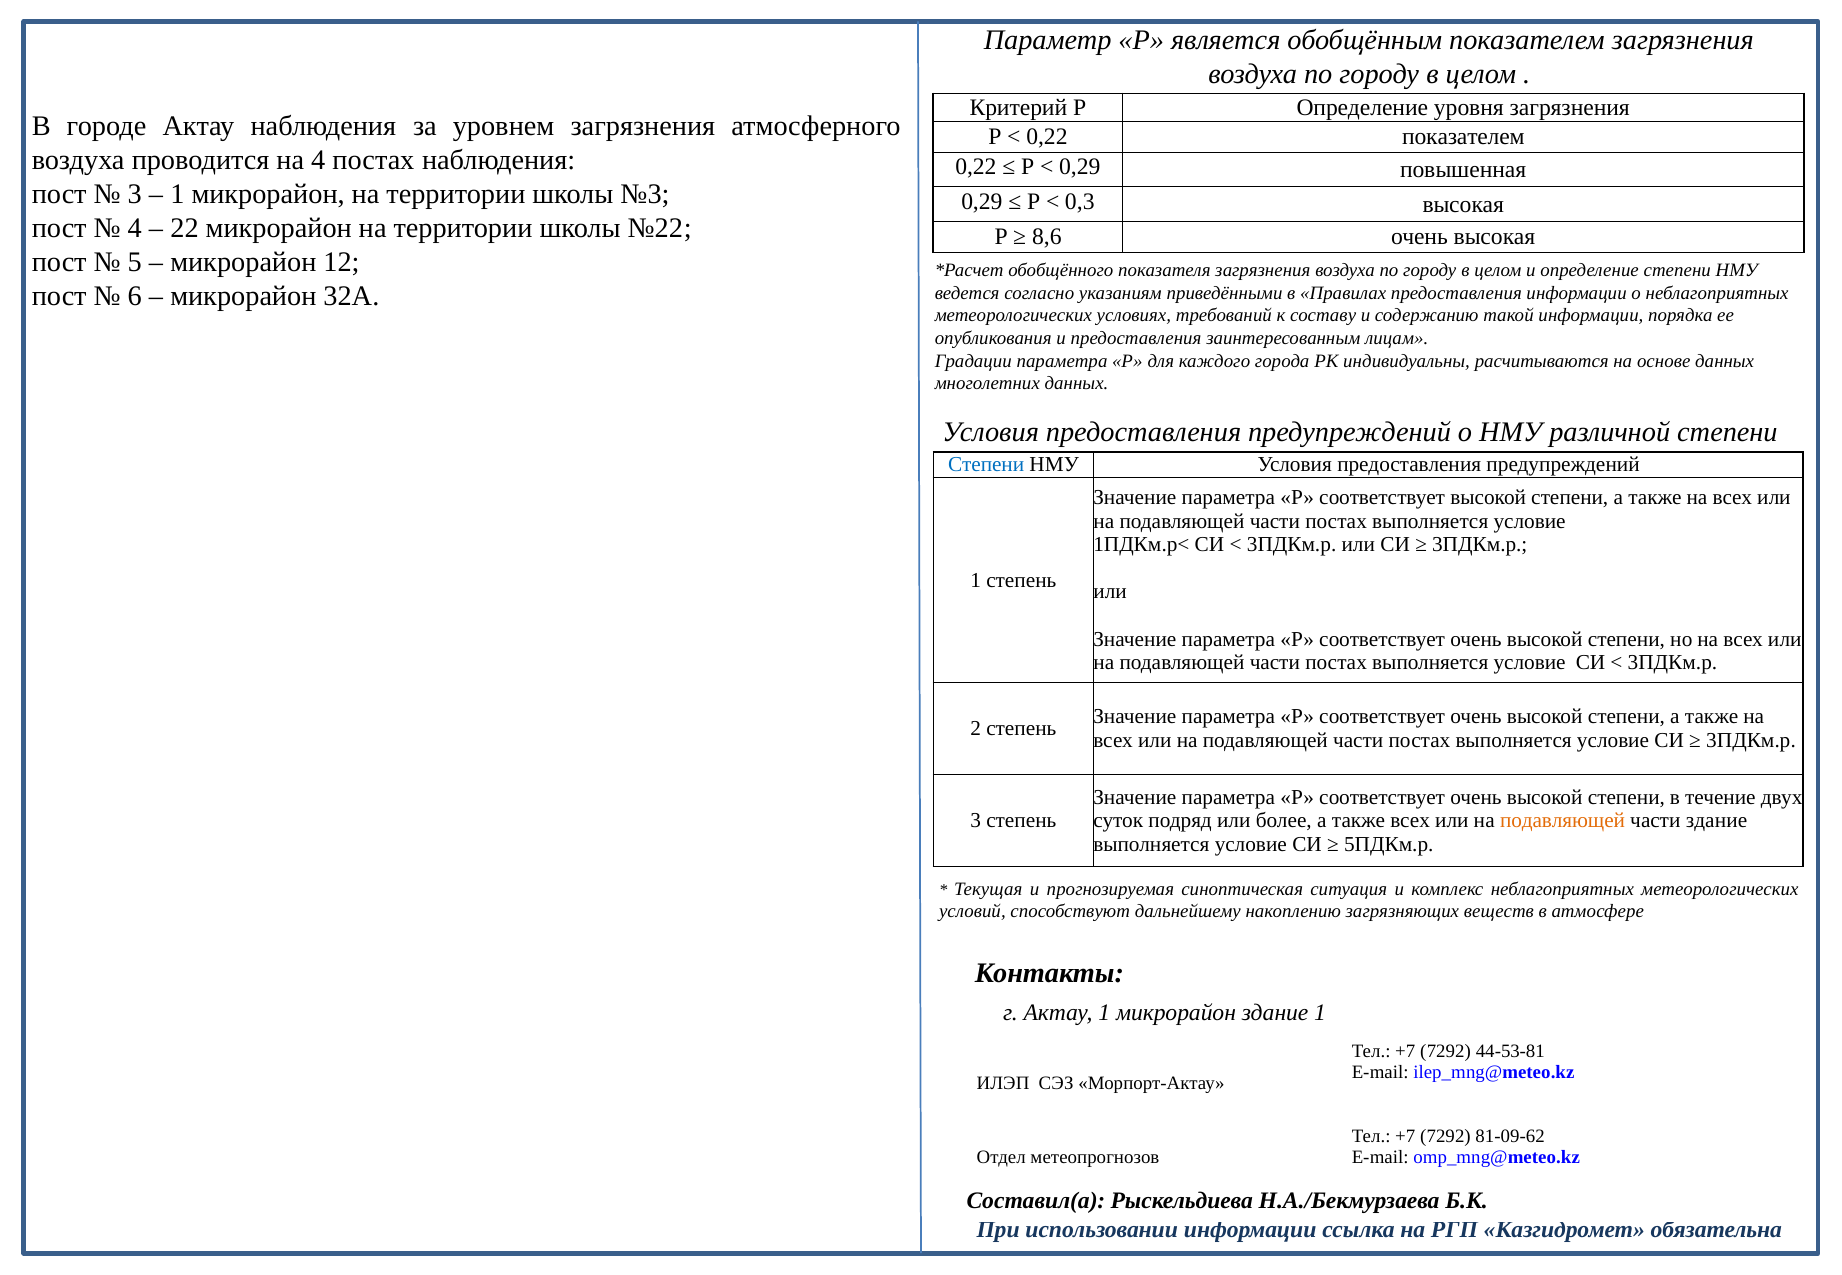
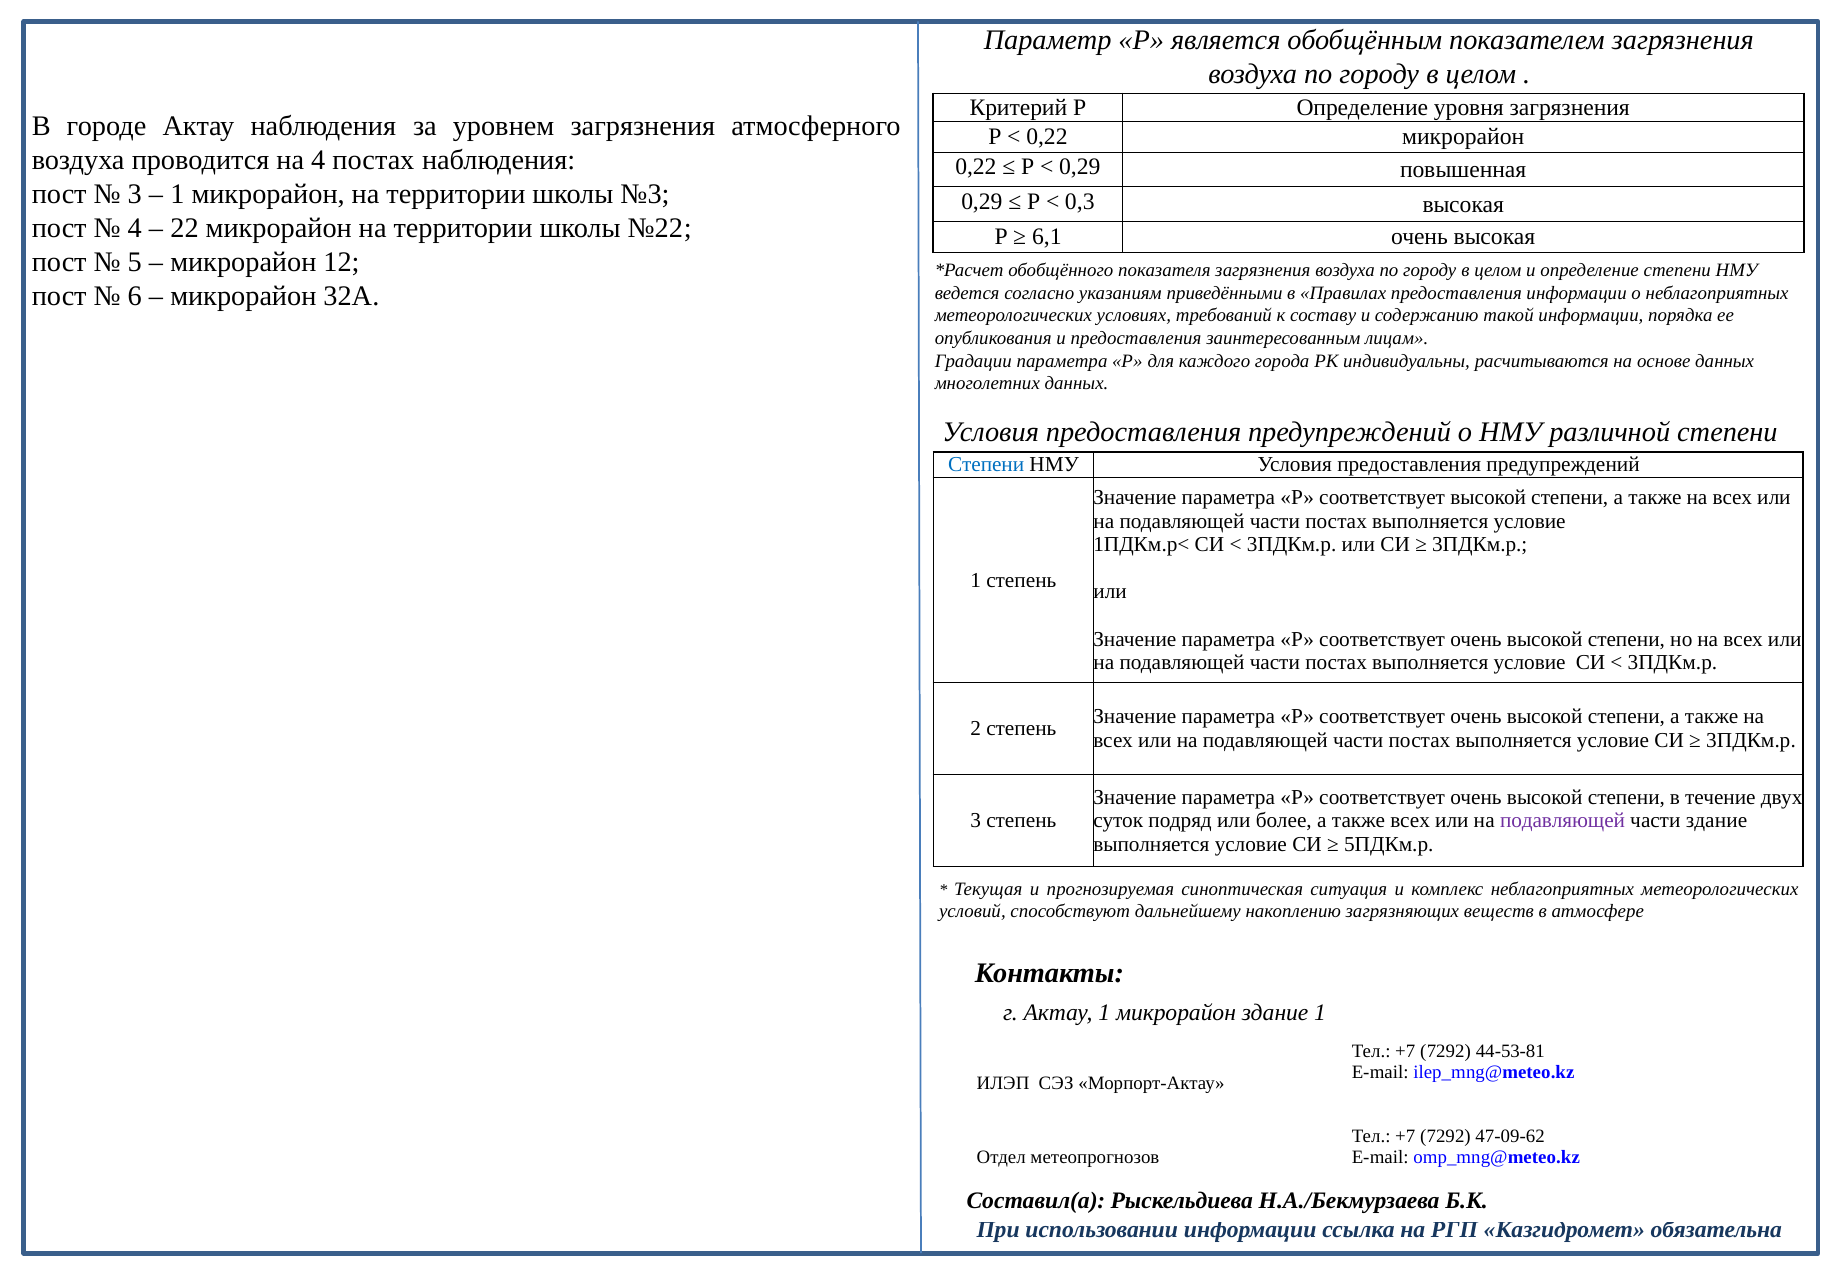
0,22 показателем: показателем -> микрорайон
8,6: 8,6 -> 6,1
подавляющей at (1563, 821) colour: orange -> purple
81-09-62: 81-09-62 -> 47-09-62
